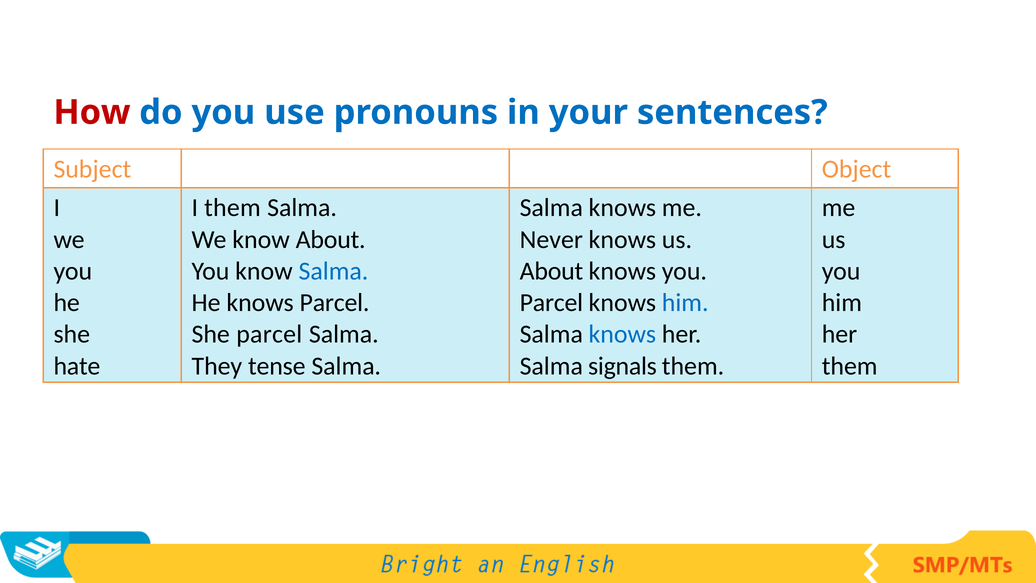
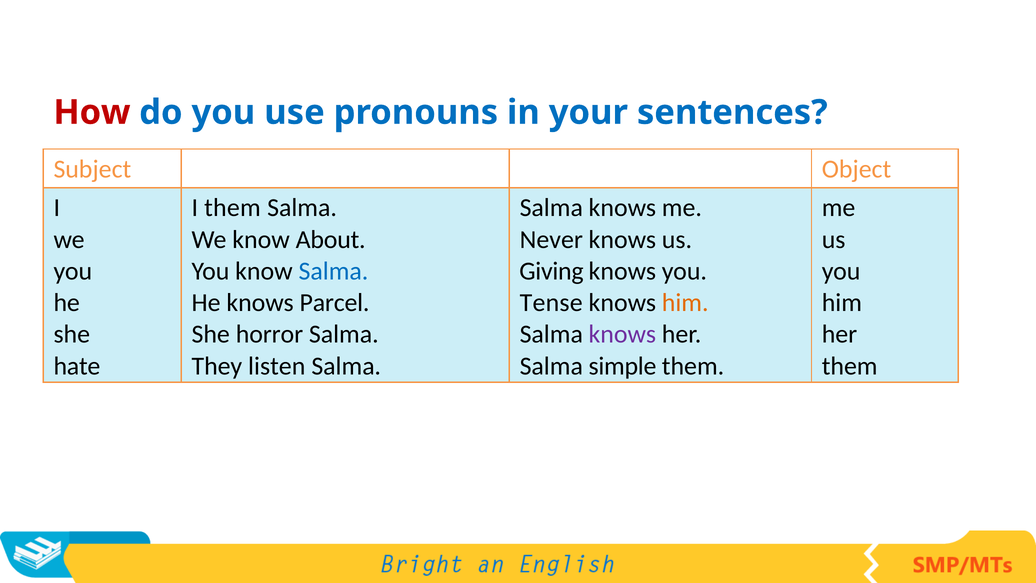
About at (551, 271): About -> Giving
Parcel at (551, 303): Parcel -> Tense
him at (685, 303) colour: blue -> orange
She parcel: parcel -> horror
knows at (622, 334) colour: blue -> purple
tense: tense -> listen
signals: signals -> simple
